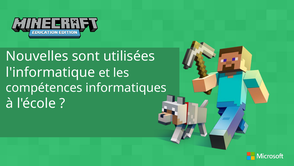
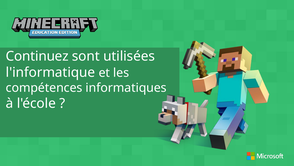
Nouvelles: Nouvelles -> Continuez
